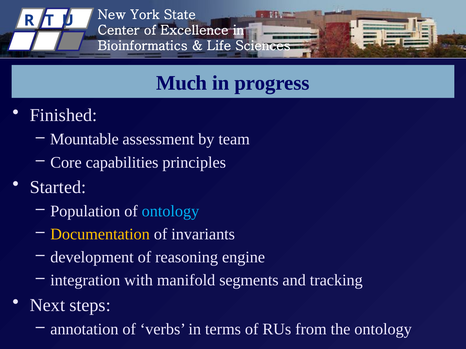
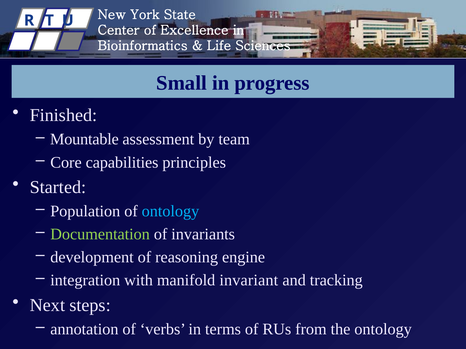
Much: Much -> Small
Documentation colour: yellow -> light green
segments: segments -> invariant
